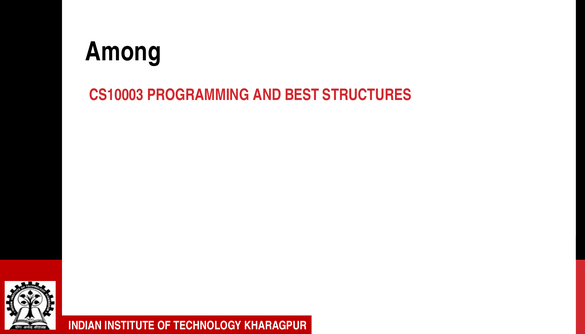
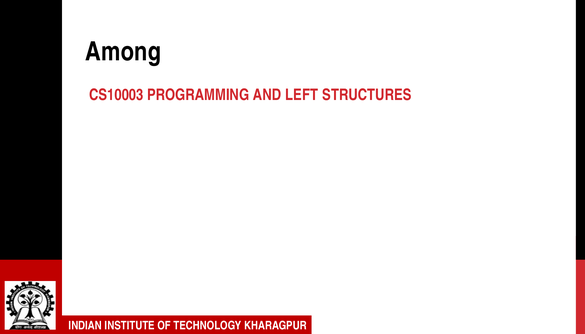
BEST: BEST -> LEFT
